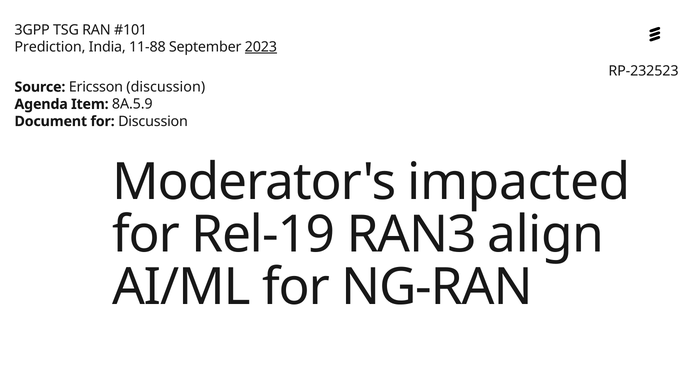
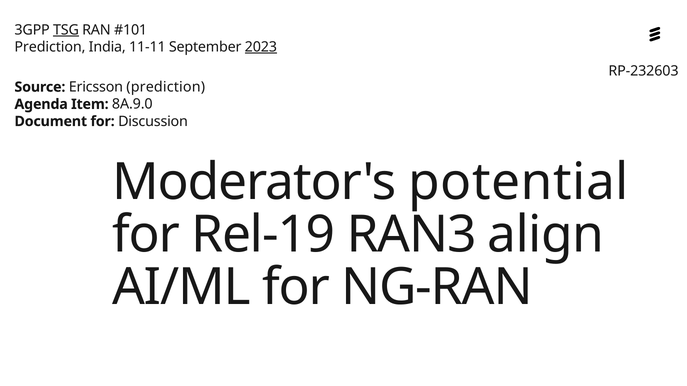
TSG underline: none -> present
11-88: 11-88 -> 11-11
RP-232523: RP-232523 -> RP-232603
Ericsson discussion: discussion -> prediction
8A.5.9: 8A.5.9 -> 8A.9.0
impacted: impacted -> potential
